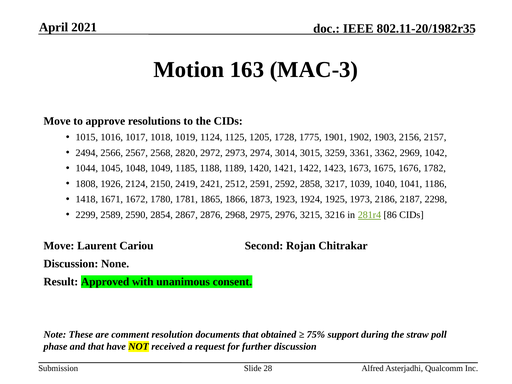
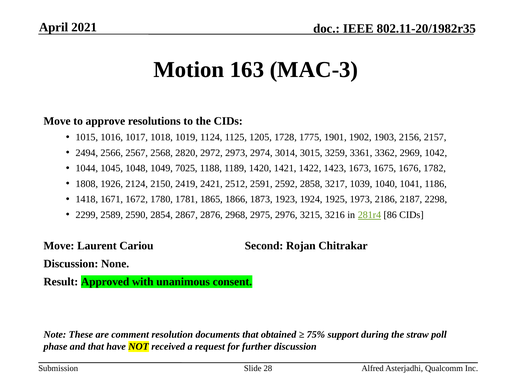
1185: 1185 -> 7025
